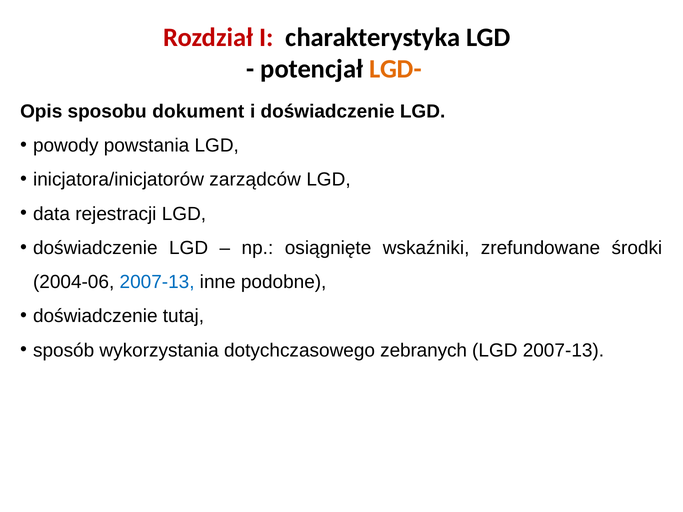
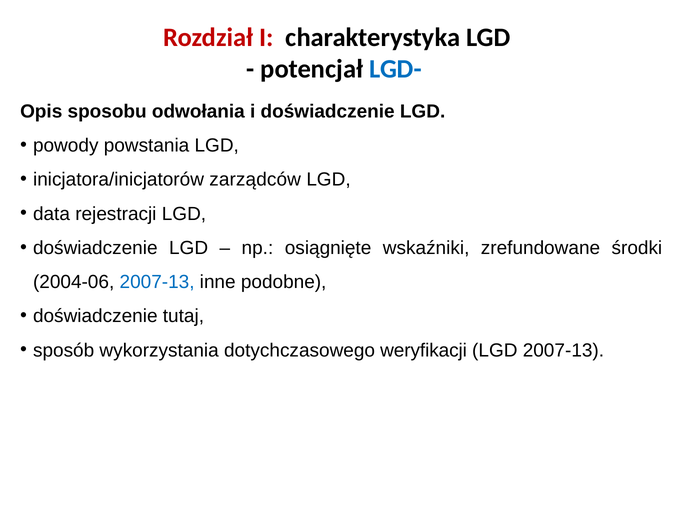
LGD- colour: orange -> blue
dokument: dokument -> odwołania
zebranych: zebranych -> weryfikacji
